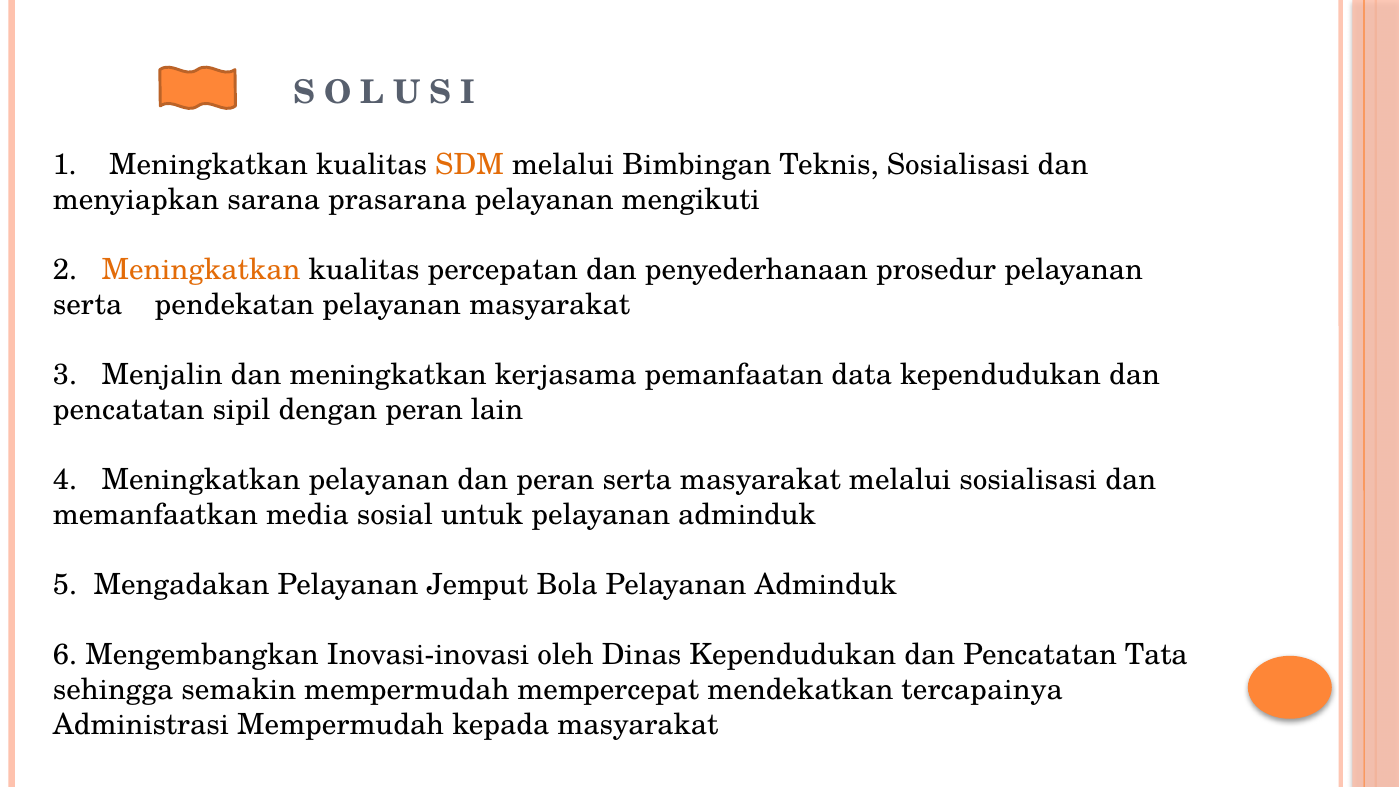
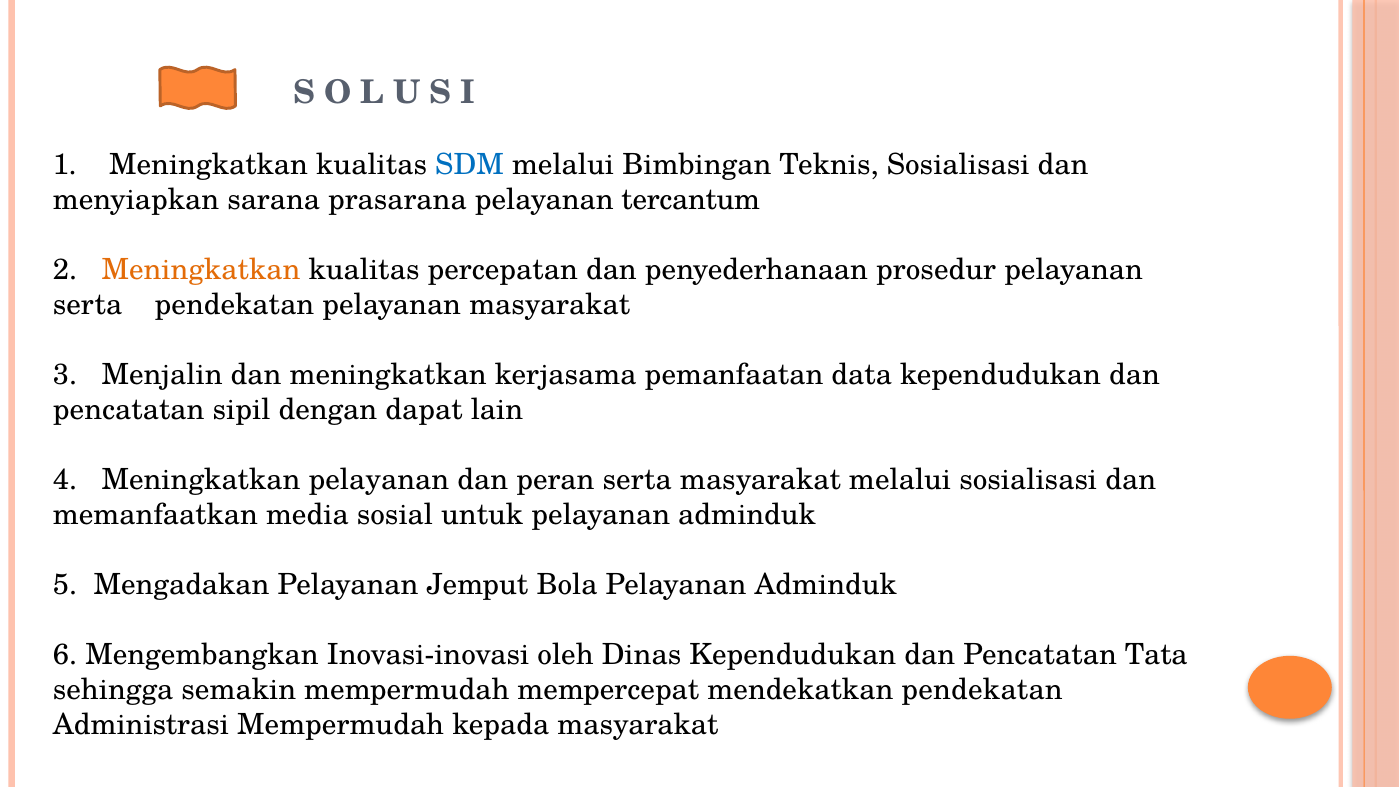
SDM colour: orange -> blue
mengikuti: mengikuti -> tercantum
dengan peran: peran -> dapat
mendekatkan tercapainya: tercapainya -> pendekatan
